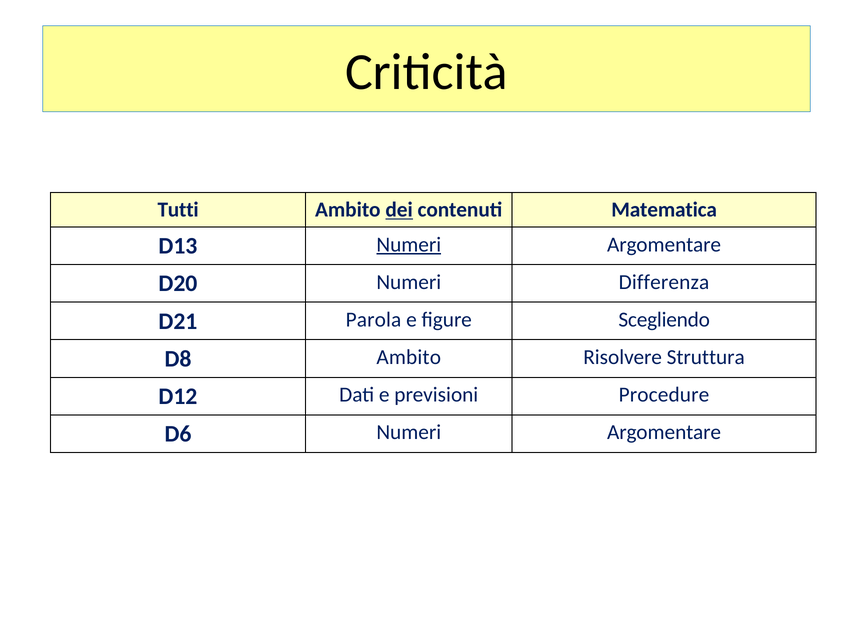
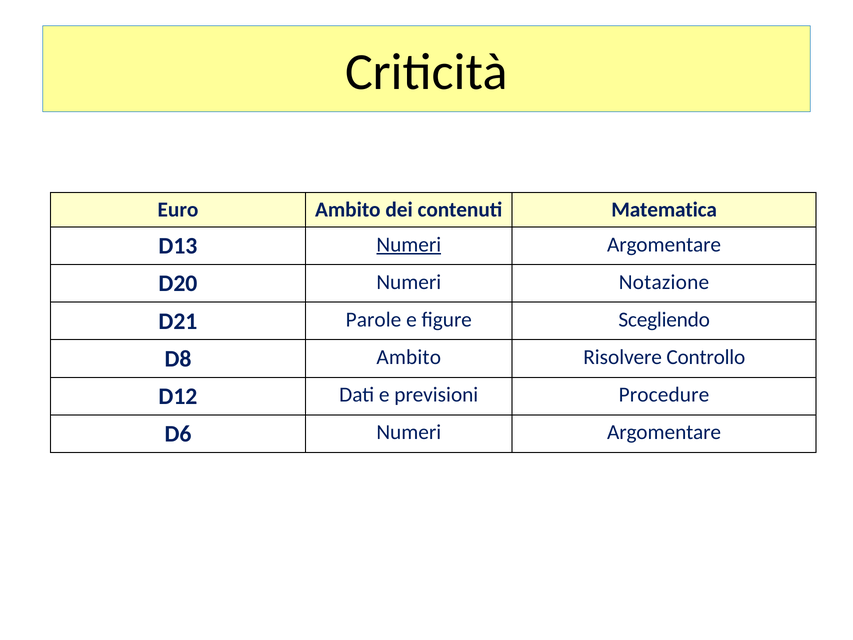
Tutti: Tutti -> Euro
dei underline: present -> none
Differenza: Differenza -> Notazione
Parola: Parola -> Parole
Struttura: Struttura -> Controllo
